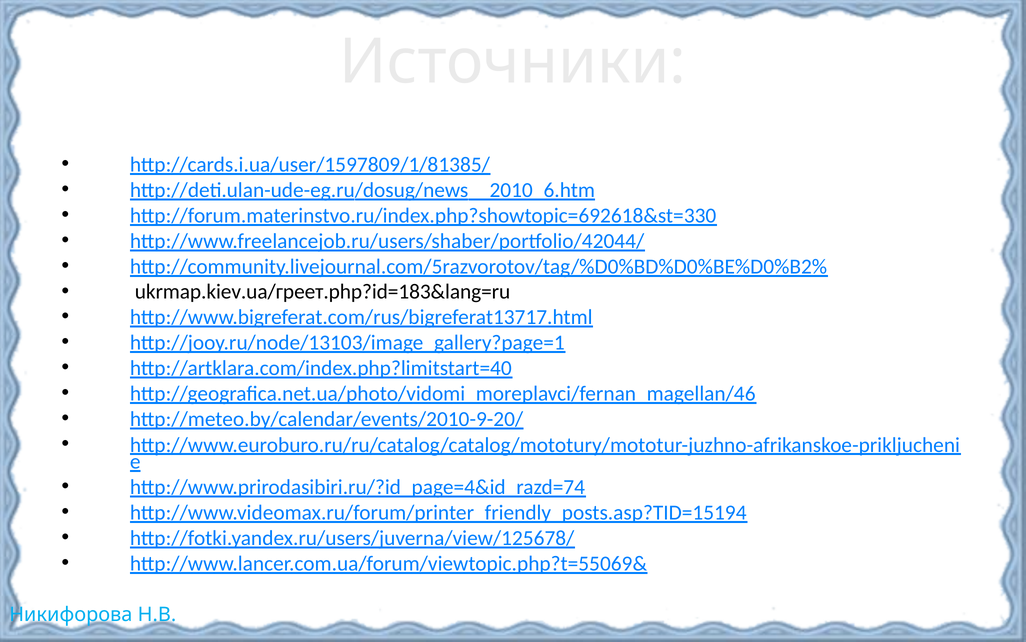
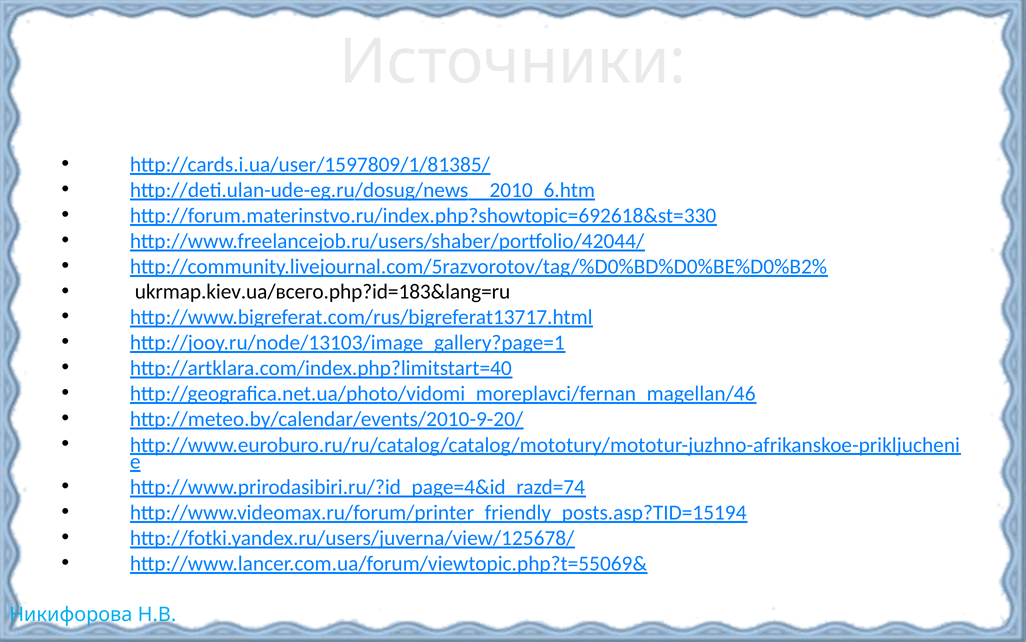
ukrmap.kiev.ua/греет.php?id=183&lang=ru: ukrmap.kiev.ua/греет.php?id=183&lang=ru -> ukrmap.kiev.ua/всего.php?id=183&lang=ru
